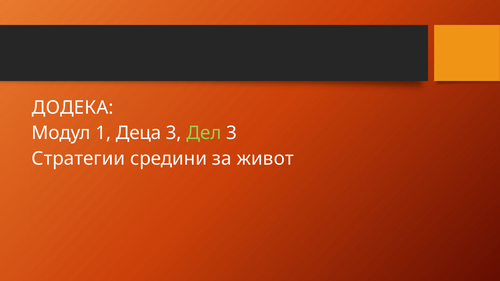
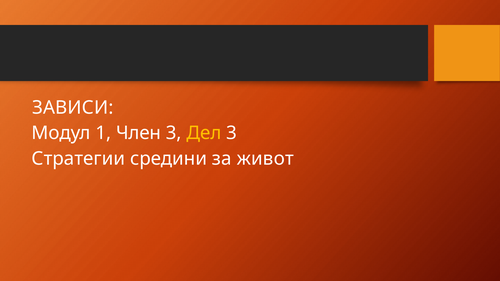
ДОДЕКА: ДОДЕКА -> ЗАВИСИ
Деца: Деца -> Член
Дел colour: light green -> yellow
